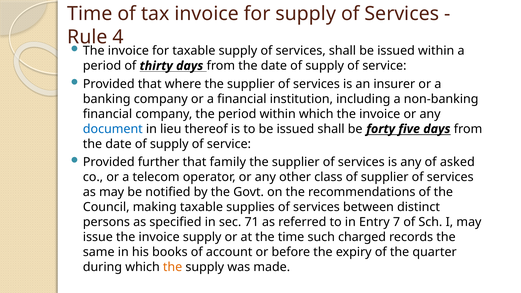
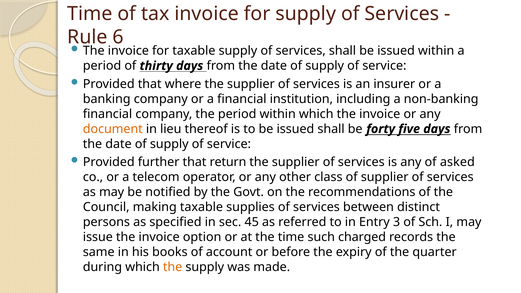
4: 4 -> 6
document colour: blue -> orange
family: family -> return
71: 71 -> 45
7: 7 -> 3
invoice supply: supply -> option
